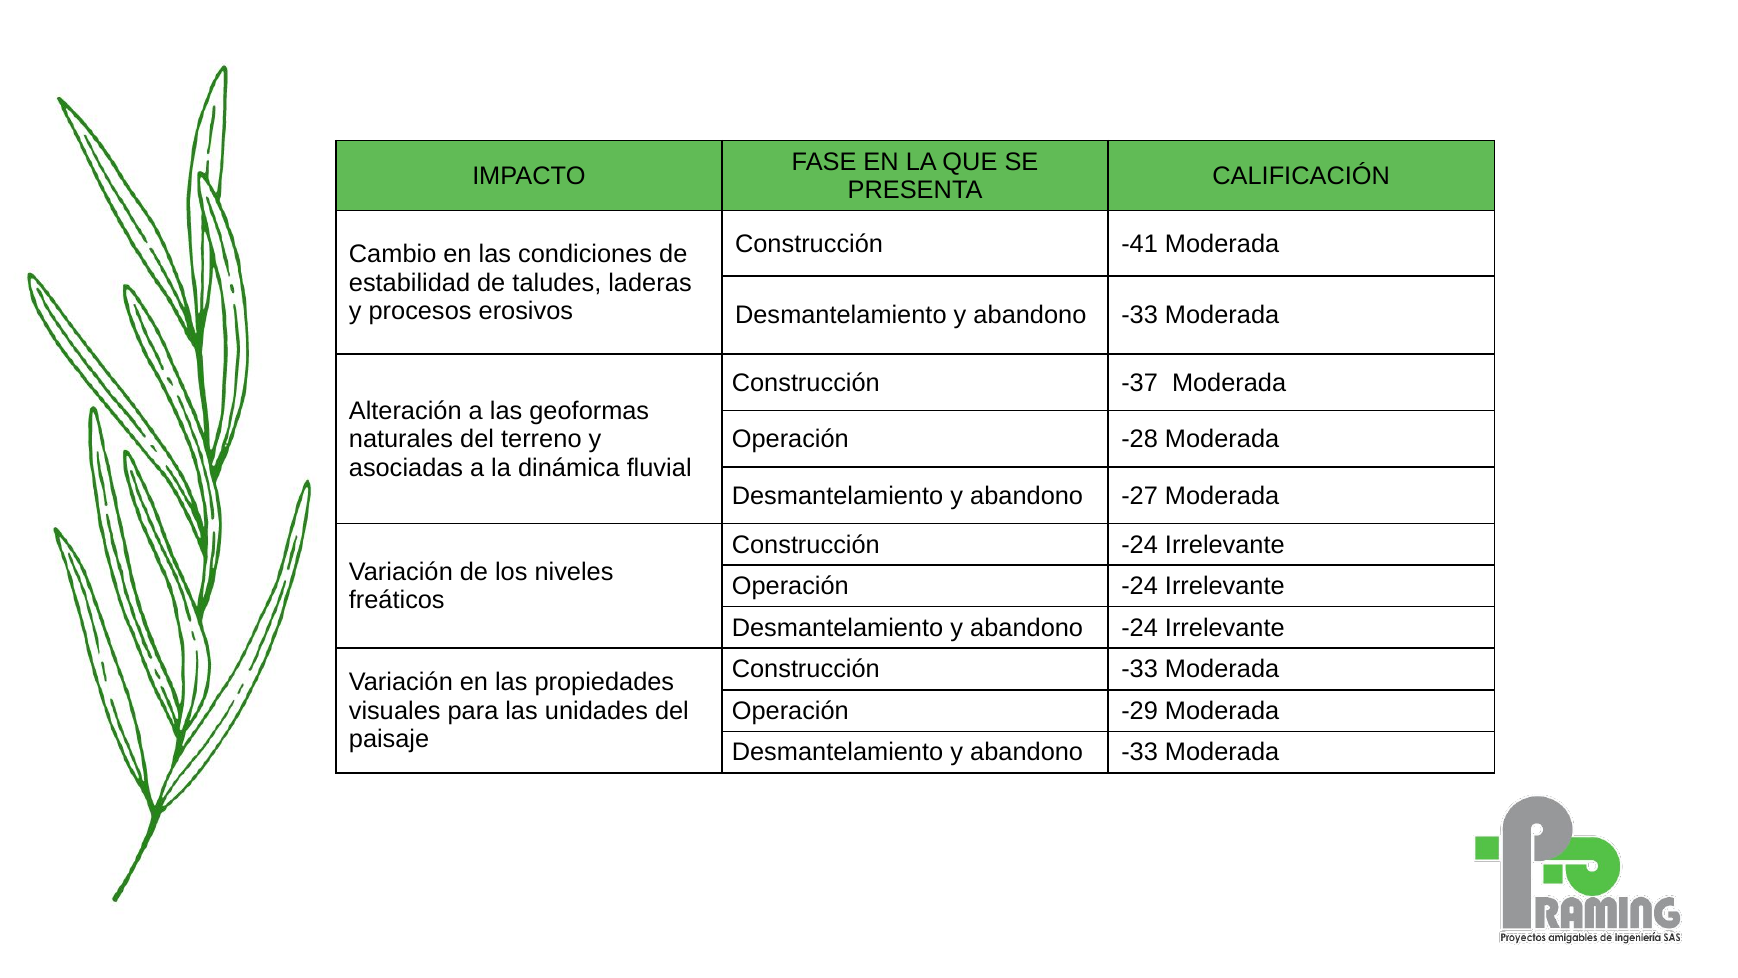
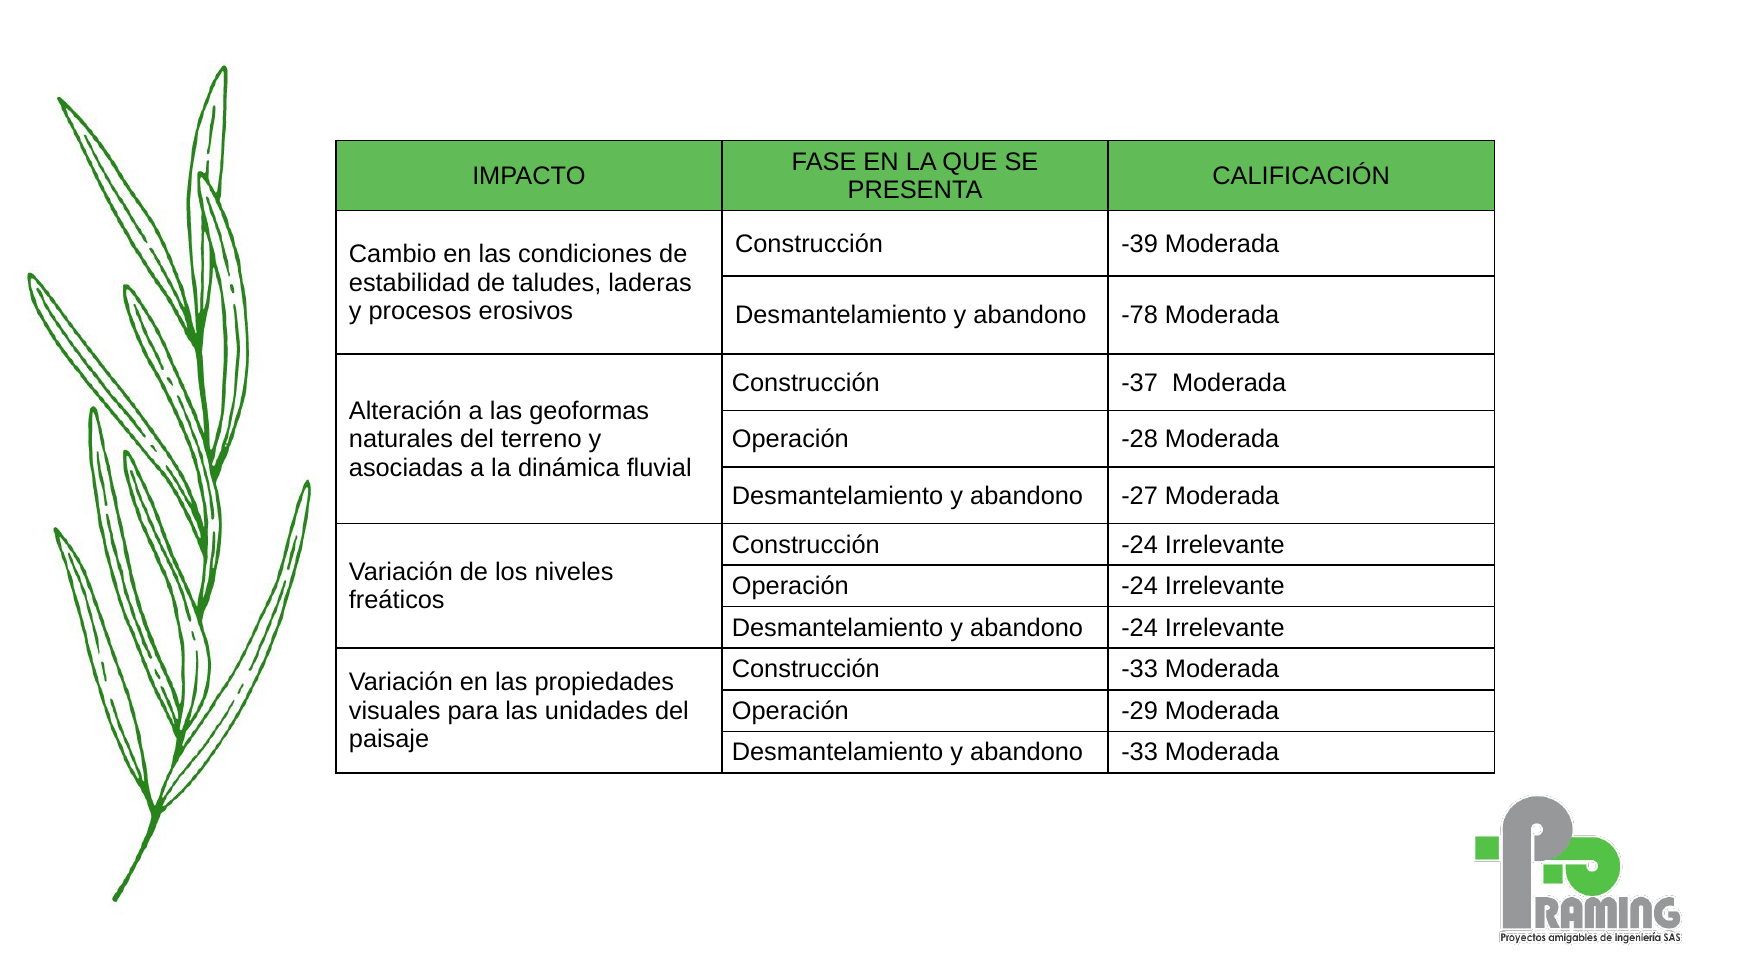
-41: -41 -> -39
-33 at (1140, 315): -33 -> -78
